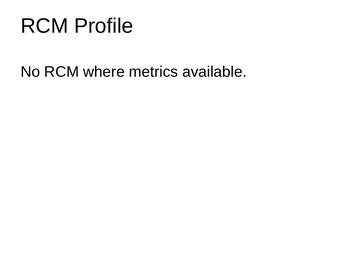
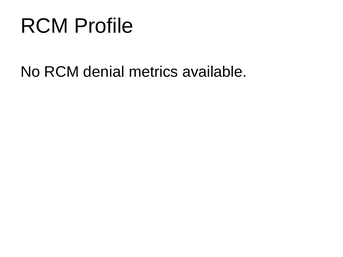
where: where -> denial
